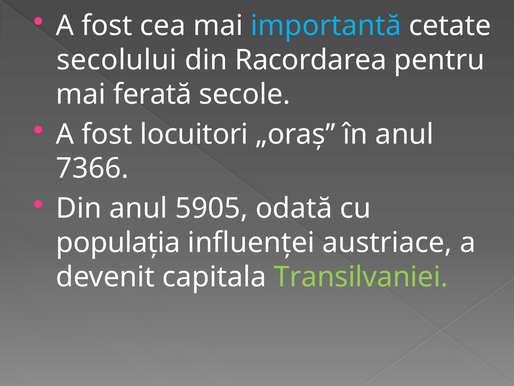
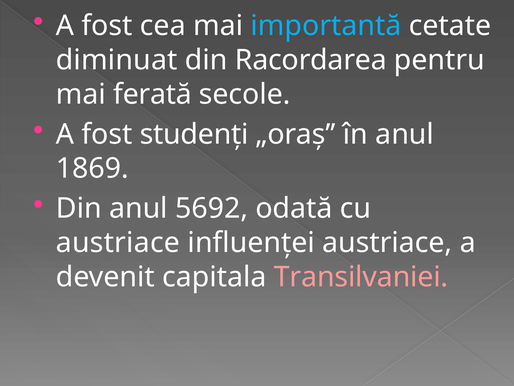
secolului: secolului -> diminuat
locuitori: locuitori -> studenți
7366: 7366 -> 1869
5905: 5905 -> 5692
populația at (118, 242): populația -> austriace
Transilvaniei colour: light green -> pink
